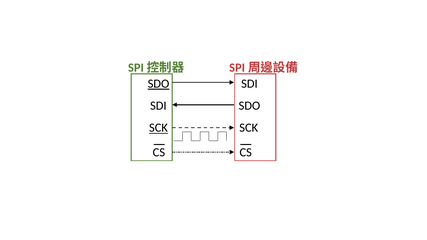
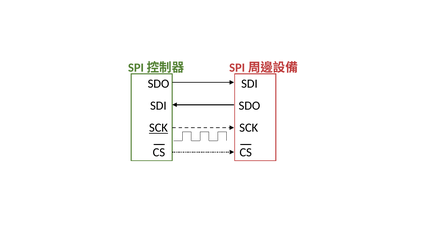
SDO at (158, 84) underline: present -> none
